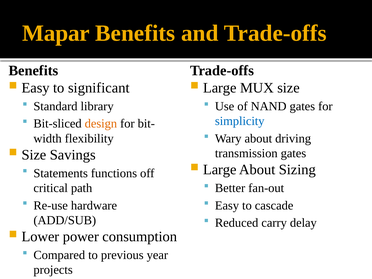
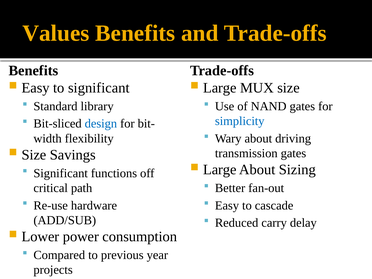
Mapar: Mapar -> Values
design colour: orange -> blue
Statements at (61, 173): Statements -> Significant
